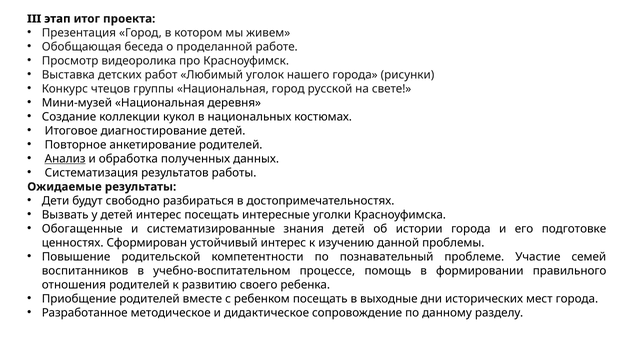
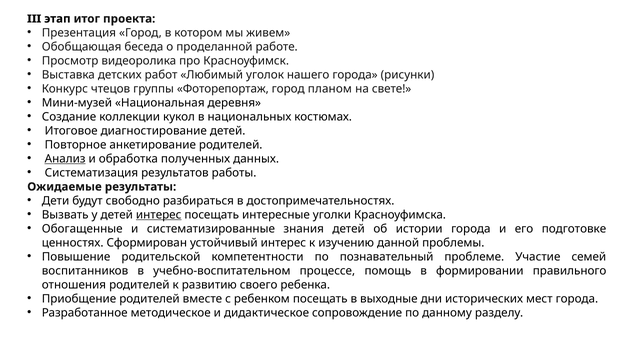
группы Национальная: Национальная -> Фоторепортаж
русской: русской -> планом
интерес at (159, 215) underline: none -> present
